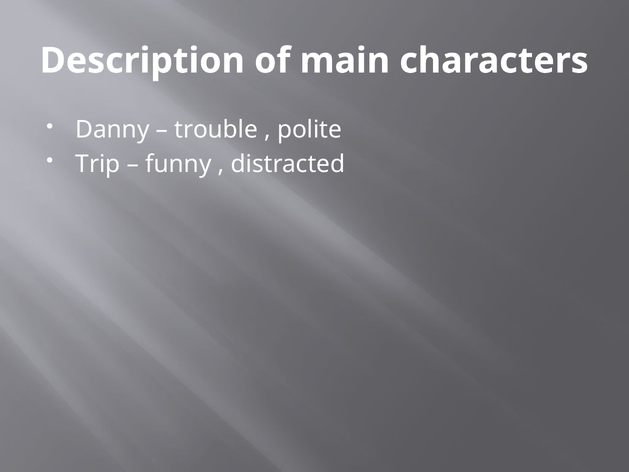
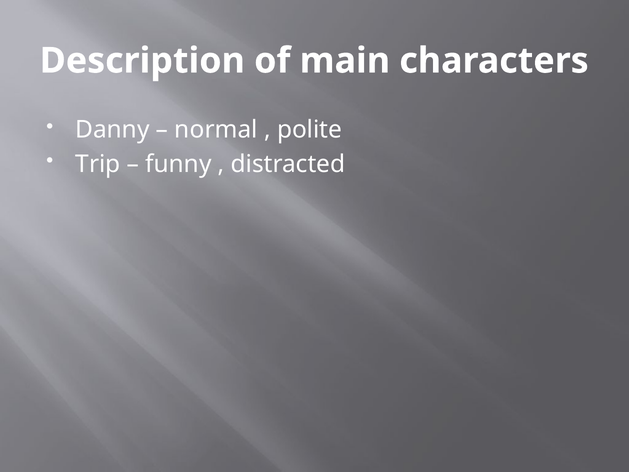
trouble: trouble -> normal
